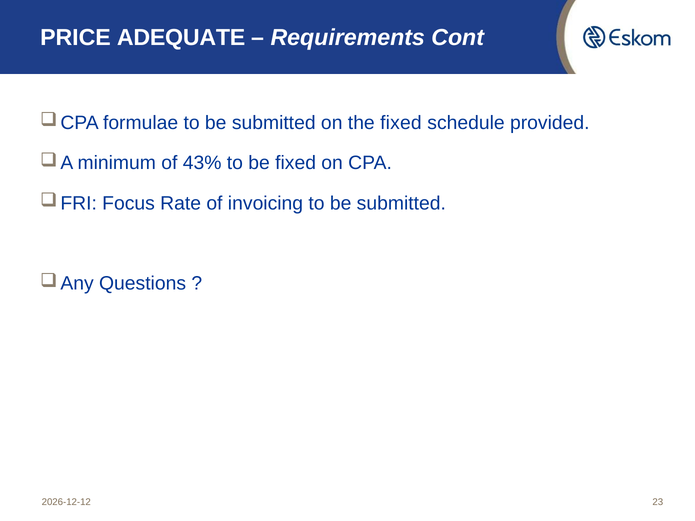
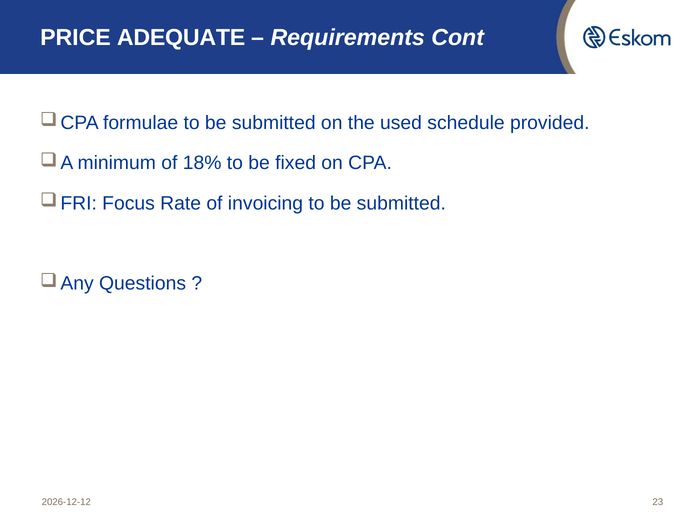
the fixed: fixed -> used
43%: 43% -> 18%
